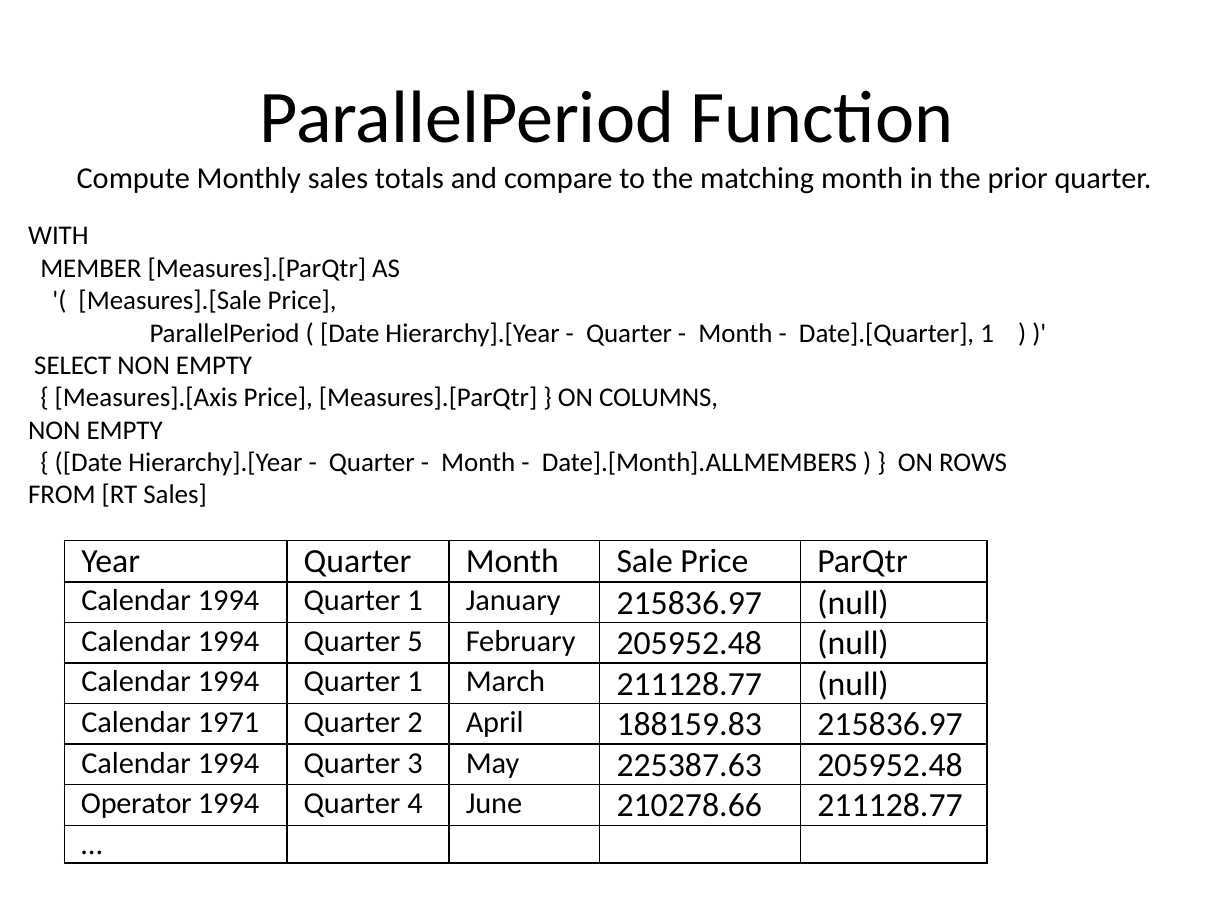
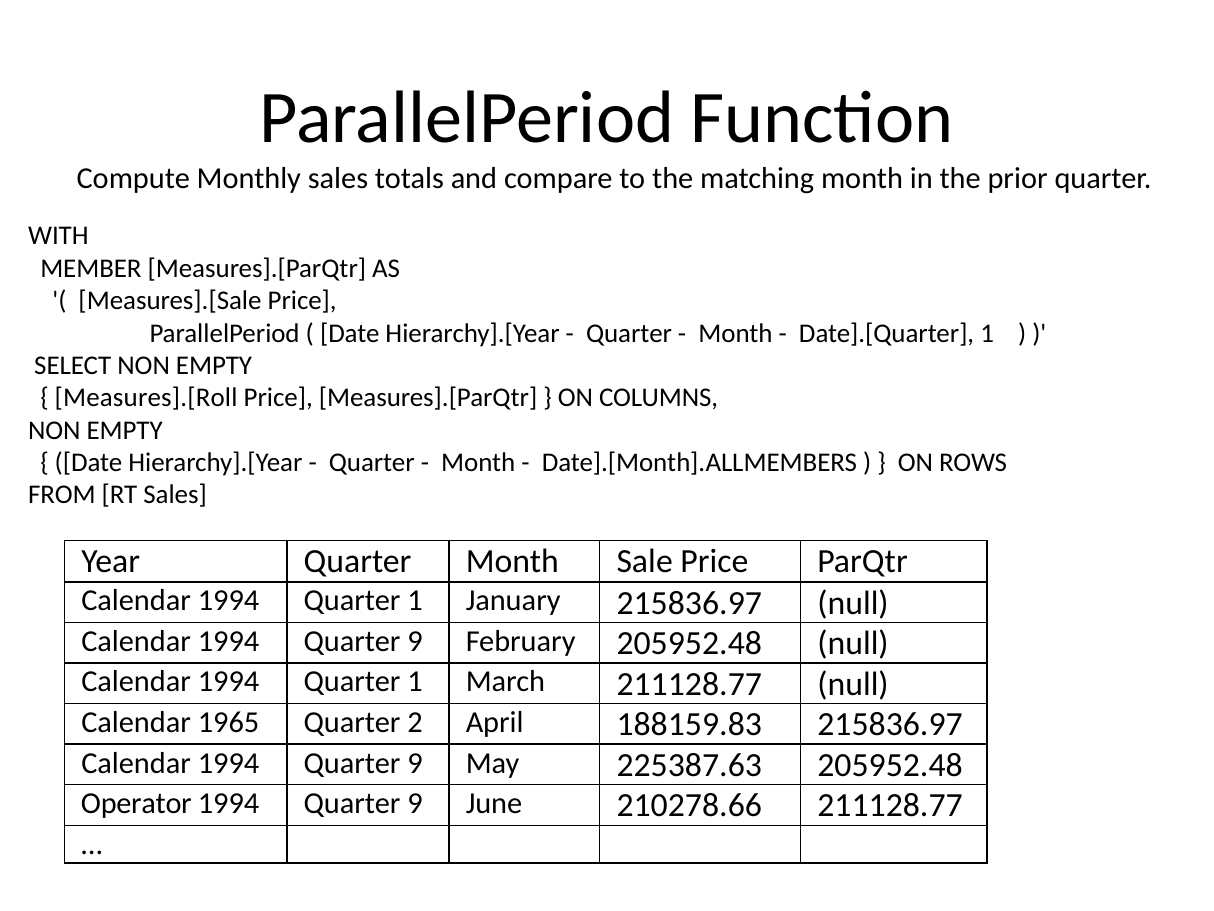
Measures].[Axis: Measures].[Axis -> Measures].[Roll
5 at (415, 641): 5 -> 9
1971: 1971 -> 1965
3 at (415, 763): 3 -> 9
4 at (415, 803): 4 -> 9
